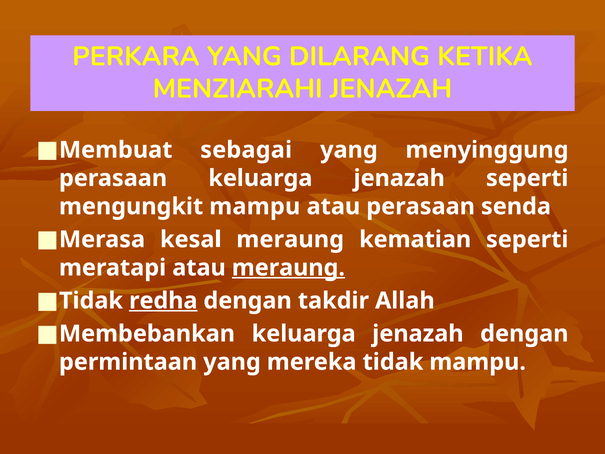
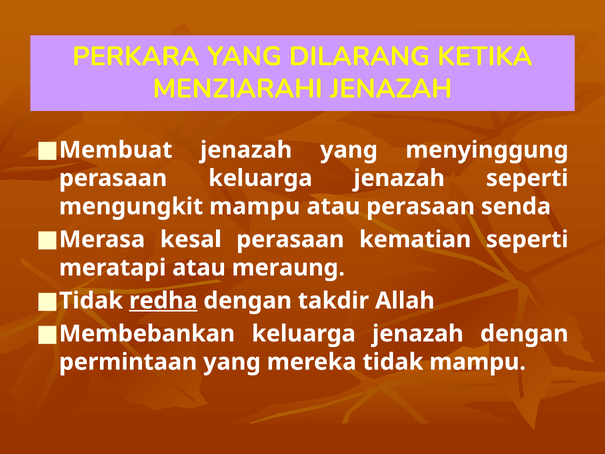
Membuat sebagai: sebagai -> jenazah
kesal meraung: meraung -> perasaan
meraung at (288, 268) underline: present -> none
